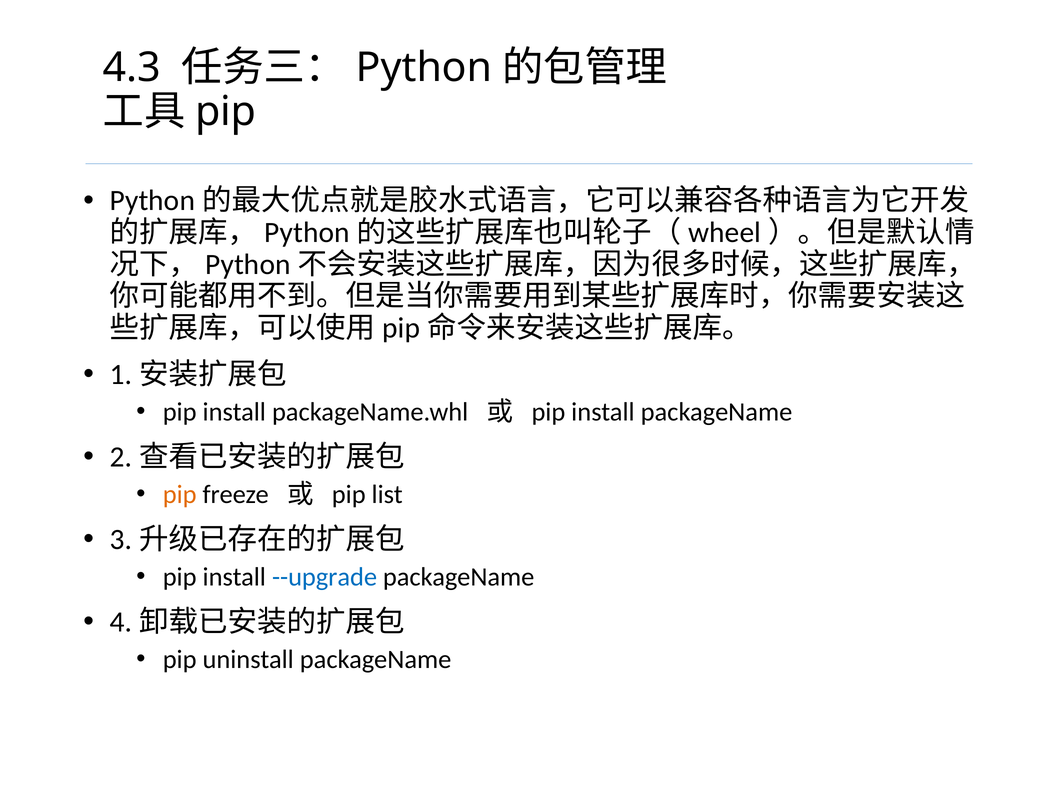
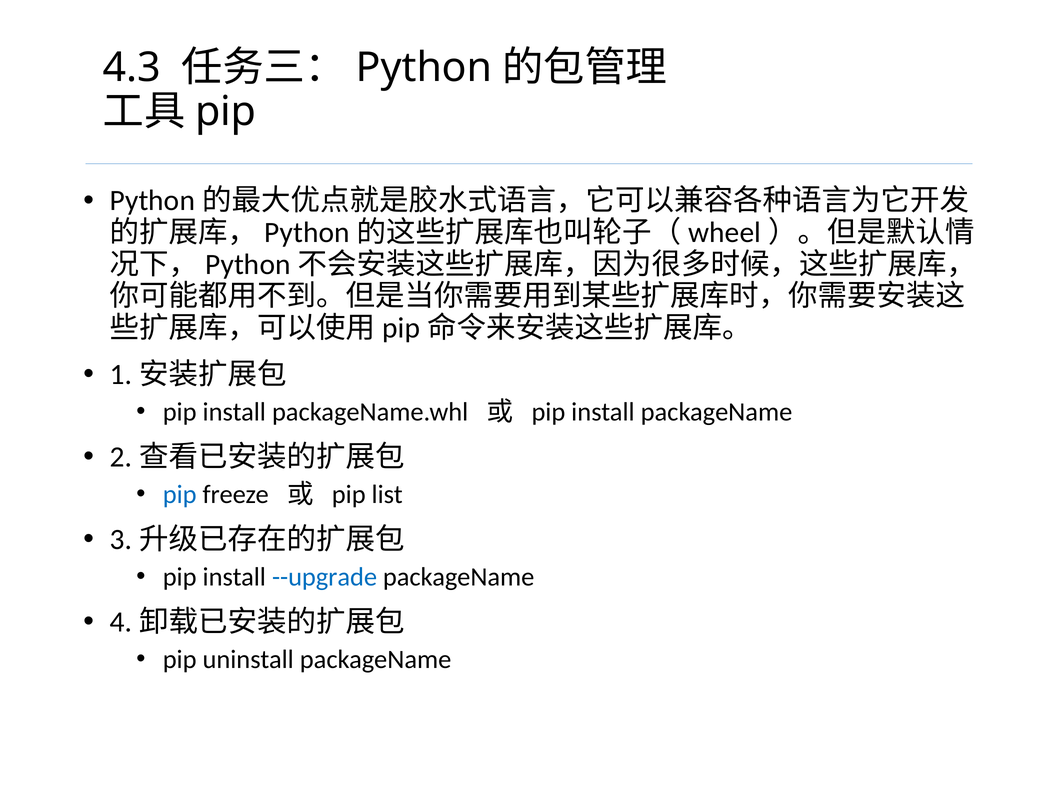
pip at (180, 495) colour: orange -> blue
